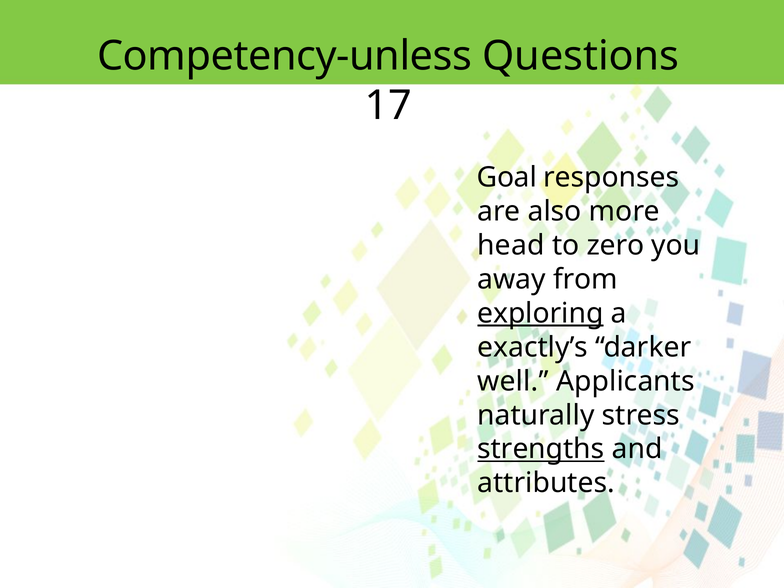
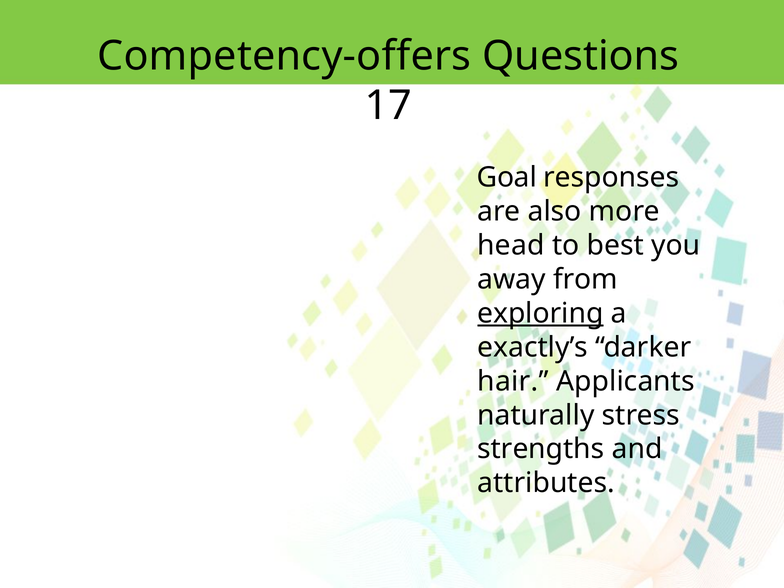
Competency-unless: Competency-unless -> Competency-offers
zero: zero -> best
well: well -> hair
strengths underline: present -> none
